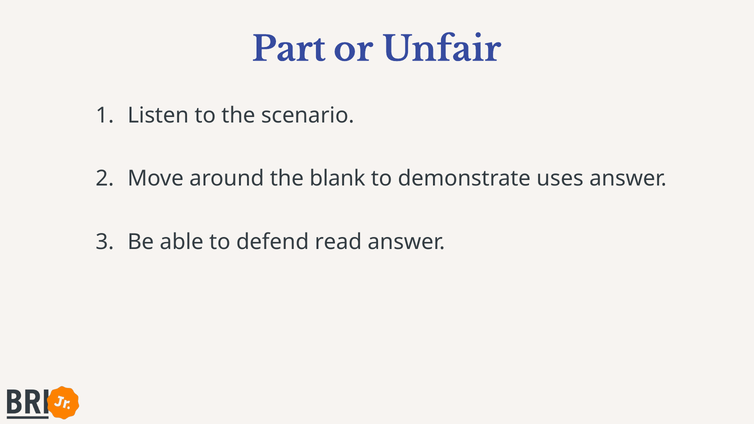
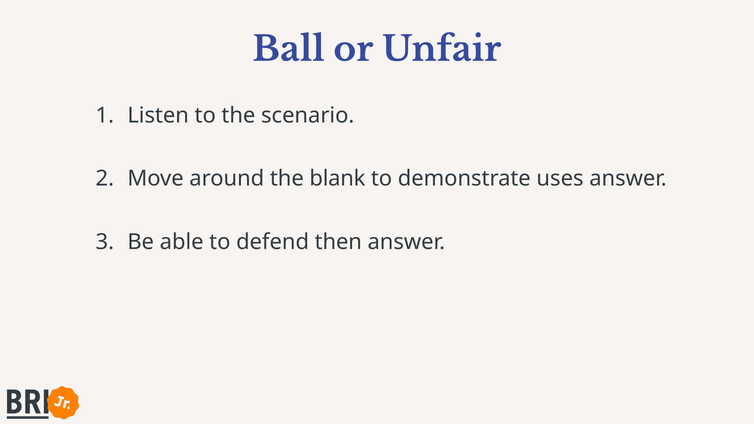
Part: Part -> Ball
read: read -> then
